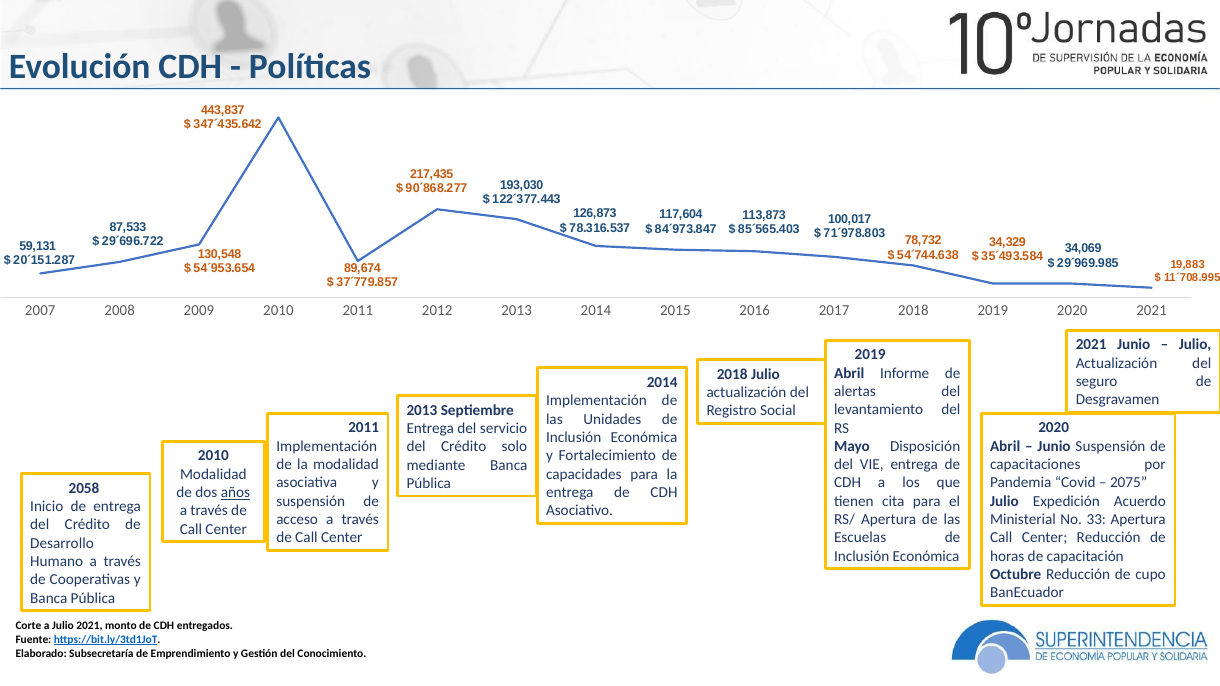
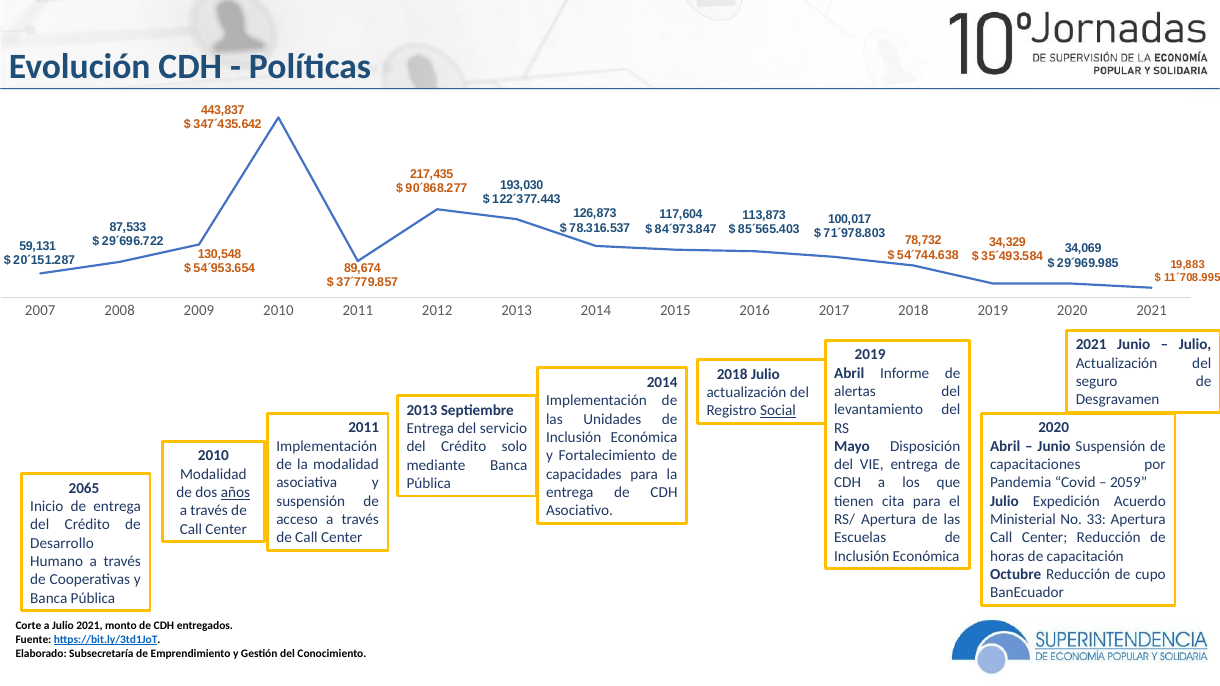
Social underline: none -> present
2075: 2075 -> 2059
2058: 2058 -> 2065
